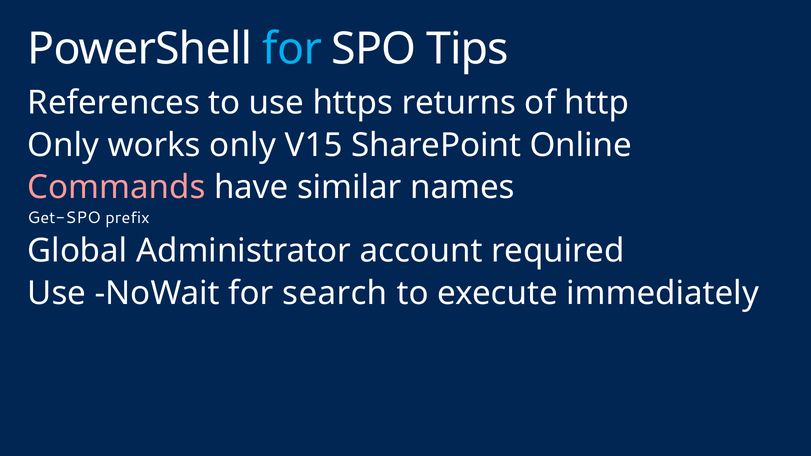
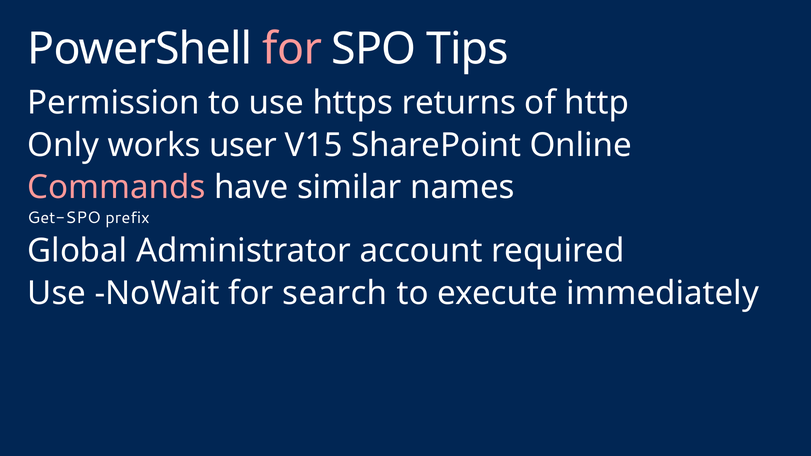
for at (292, 49) colour: light blue -> pink
References: References -> Permission
works only: only -> user
